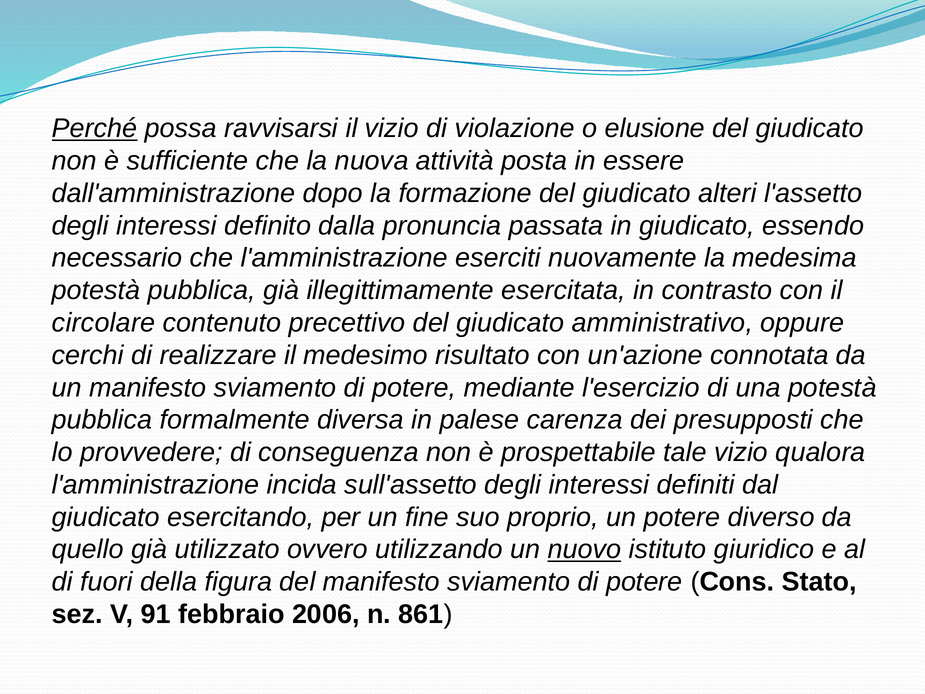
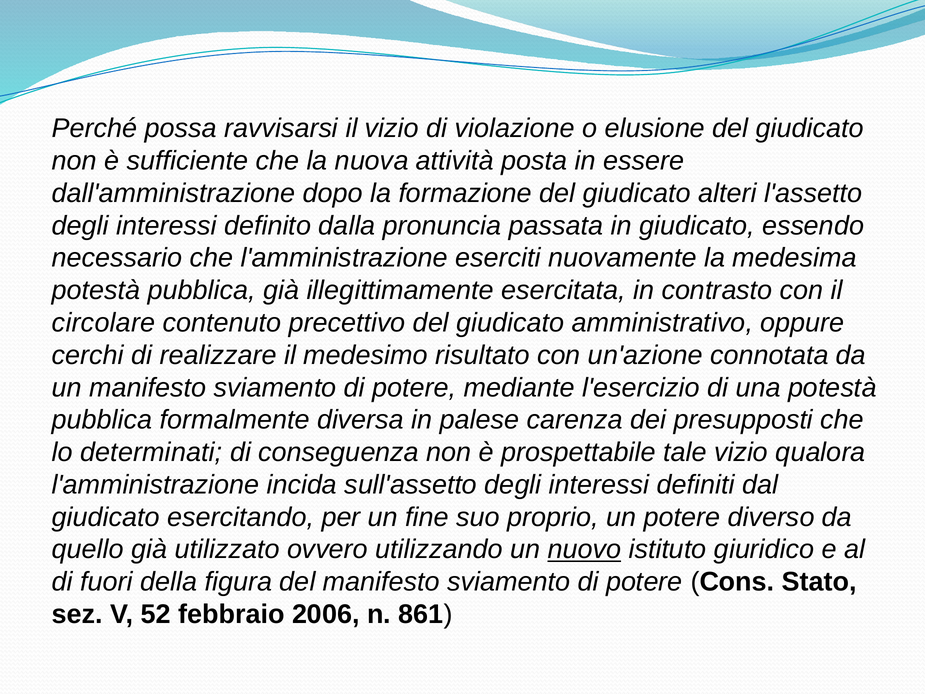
Perché underline: present -> none
provvedere: provvedere -> determinati
91: 91 -> 52
